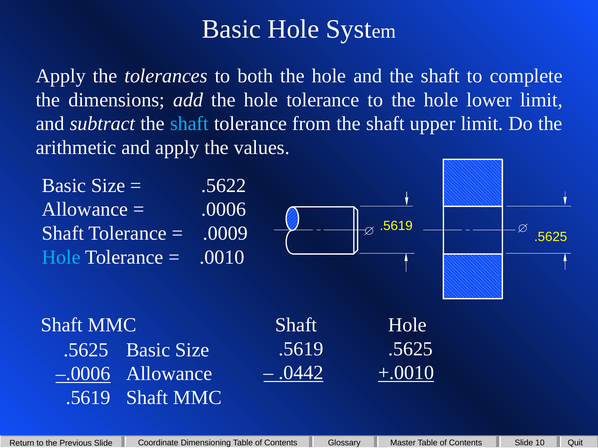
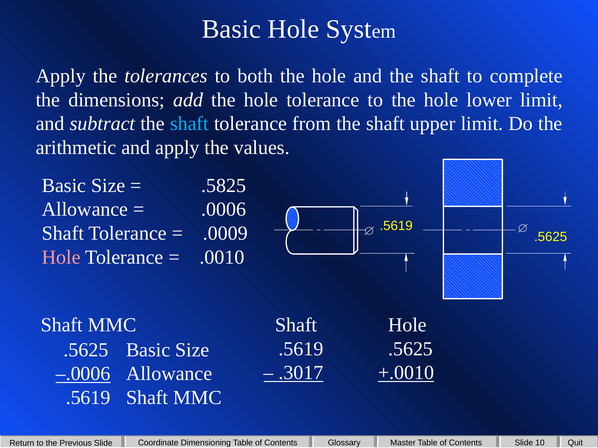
.5622: .5622 -> .5825
Hole at (61, 257) colour: light blue -> pink
.0442: .0442 -> .3017
